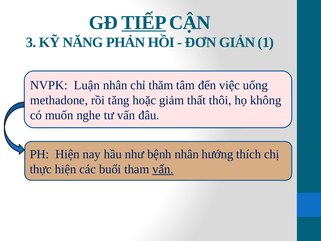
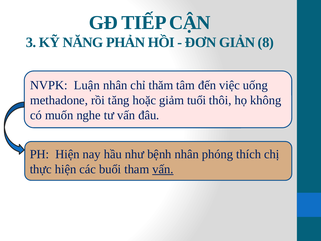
TIẾP underline: present -> none
1: 1 -> 8
thất: thất -> tuổi
hướng: hướng -> phóng
